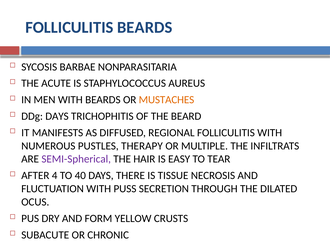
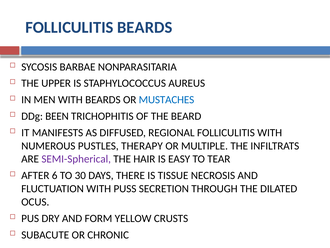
ACUTE: ACUTE -> UPPER
MUSTACHES colour: orange -> blue
DDg DAYS: DAYS -> BEEN
4: 4 -> 6
40: 40 -> 30
